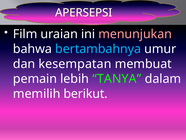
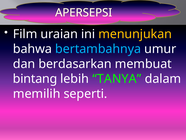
menunjukan colour: pink -> yellow
kesempatan: kesempatan -> berdasarkan
pemain: pemain -> bintang
berikut: berikut -> seperti
